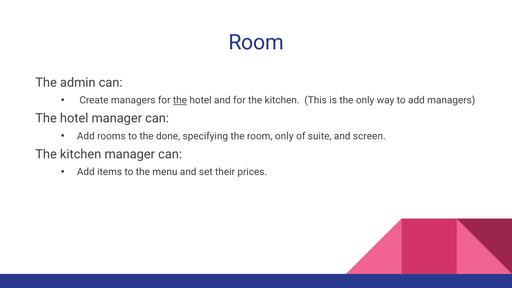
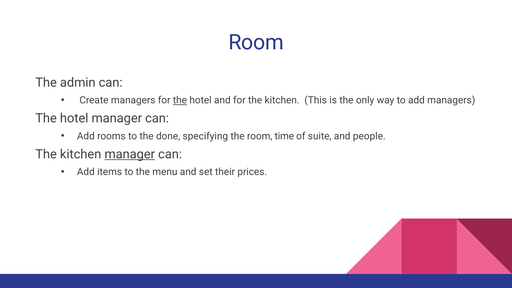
room only: only -> time
screen: screen -> people
manager at (130, 154) underline: none -> present
